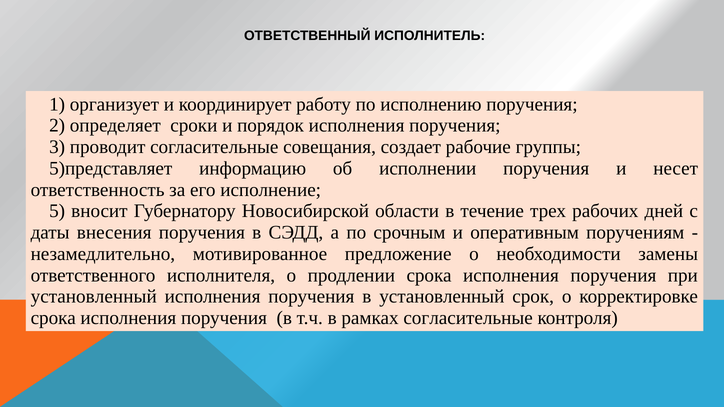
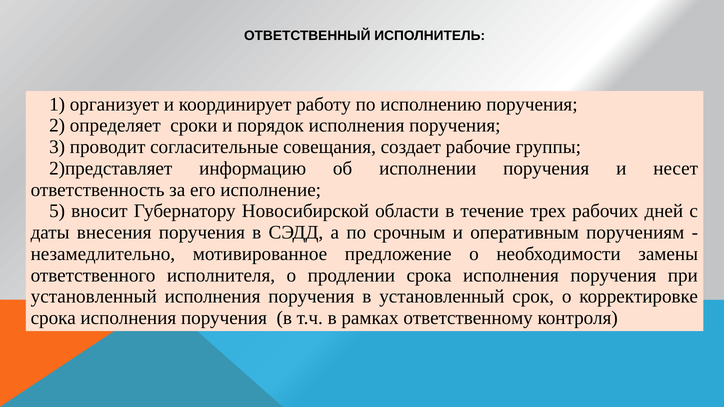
5)представляет: 5)представляет -> 2)представляет
рамках согласительные: согласительные -> ответственному
